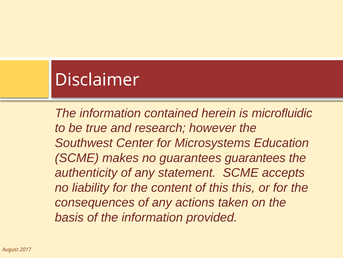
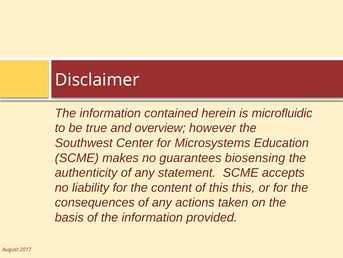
research: research -> overview
guarantees guarantees: guarantees -> biosensing
